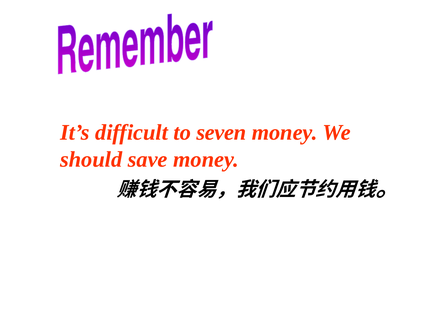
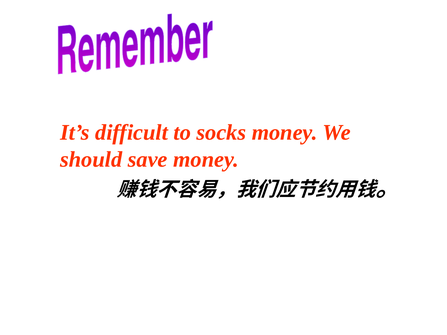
seven: seven -> socks
